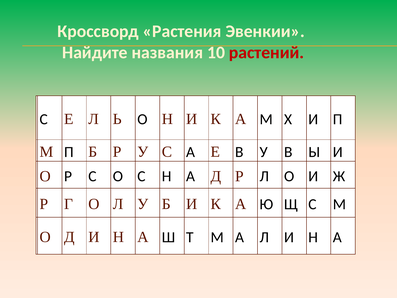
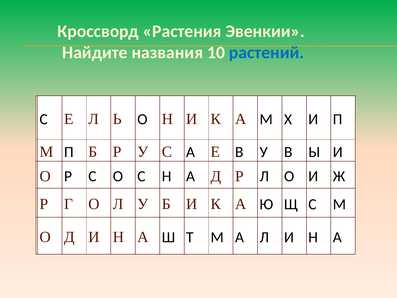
растений colour: red -> blue
